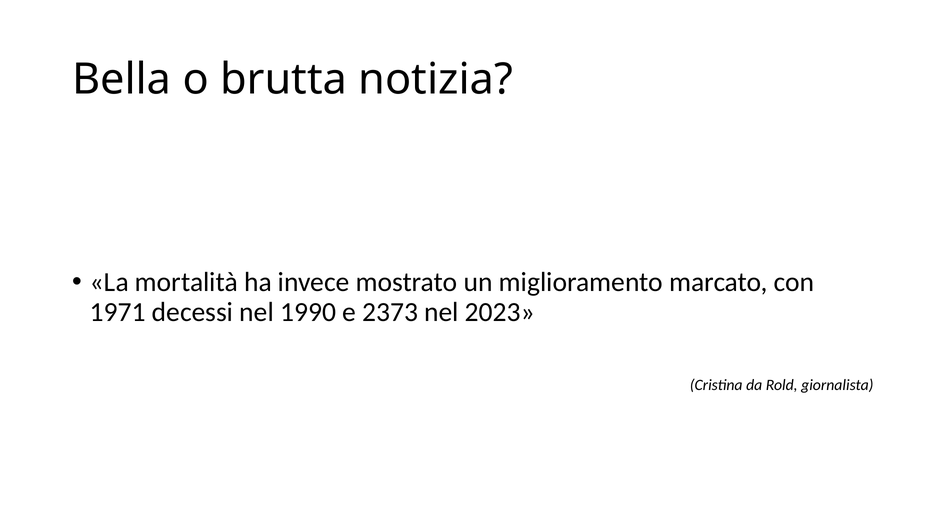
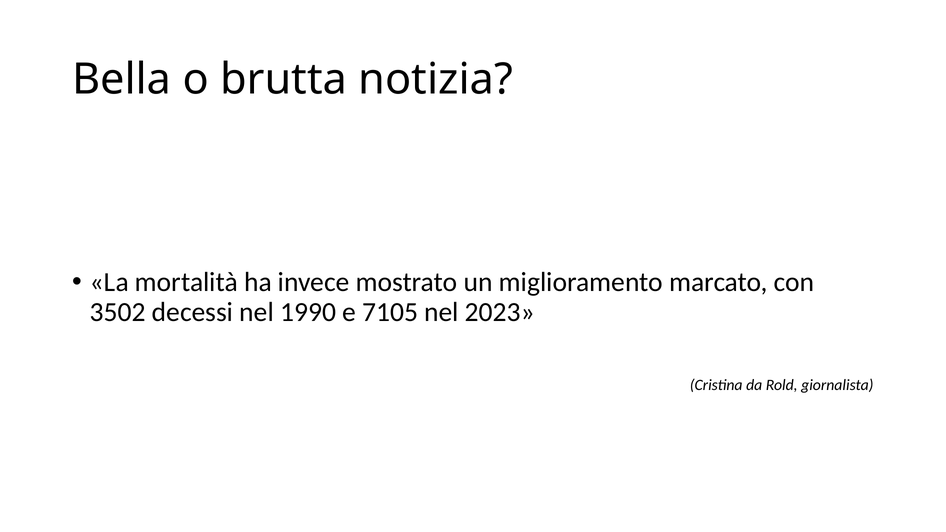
1971: 1971 -> 3502
2373: 2373 -> 7105
